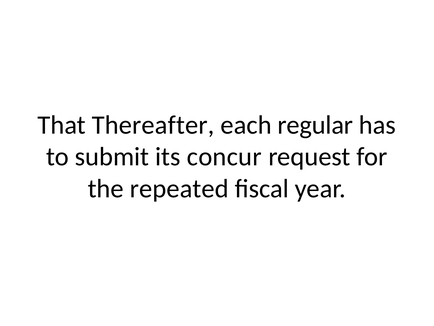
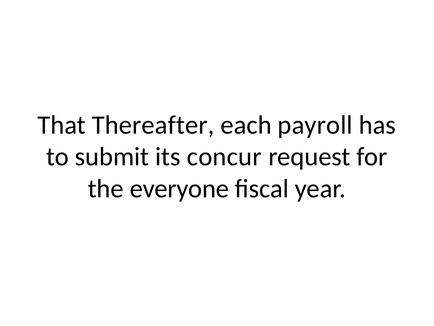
regular: regular -> payroll
repeated: repeated -> everyone
